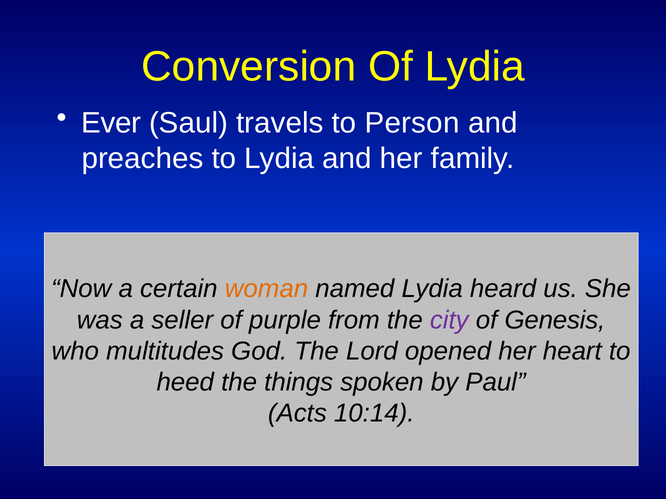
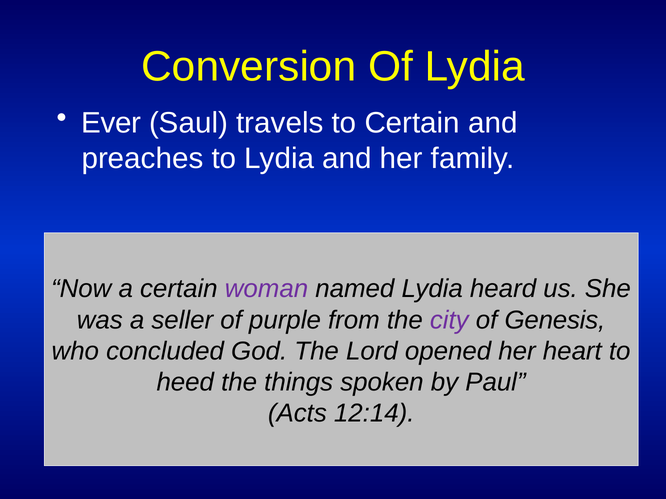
to Person: Person -> Certain
woman colour: orange -> purple
multitudes: multitudes -> concluded
10:14: 10:14 -> 12:14
